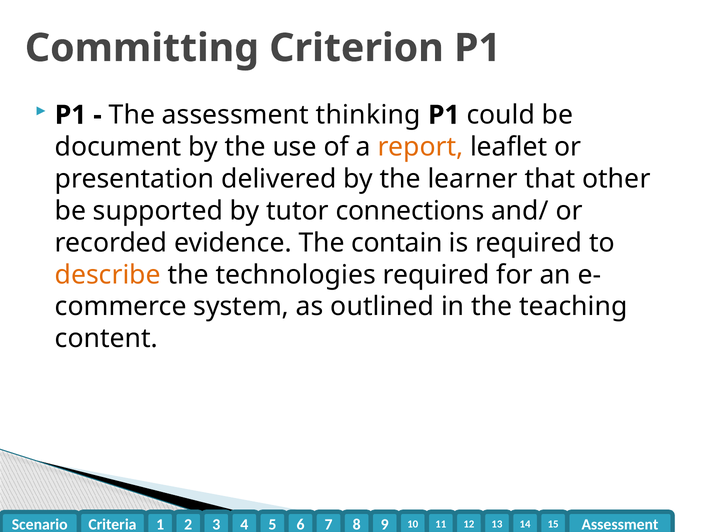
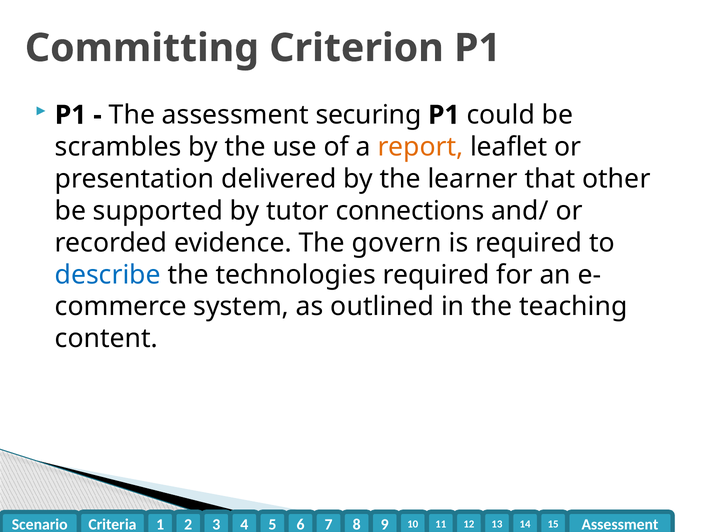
thinking: thinking -> securing
document: document -> scrambles
contain: contain -> govern
describe colour: orange -> blue
